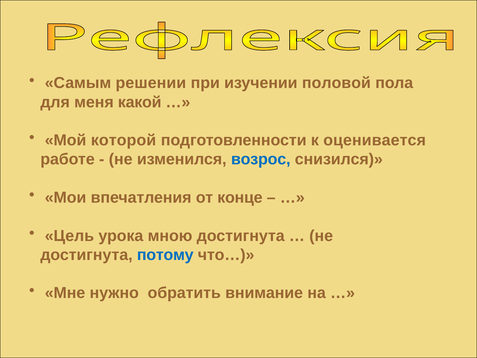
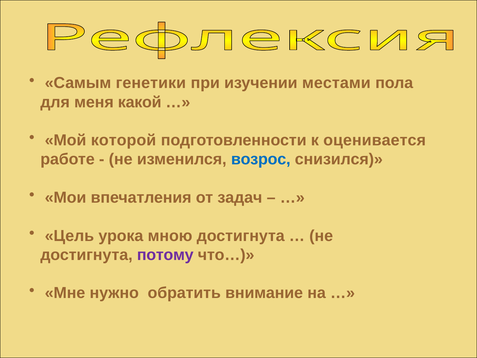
решении: решении -> генетики
половой: половой -> местами
конце: конце -> задач
потому colour: blue -> purple
